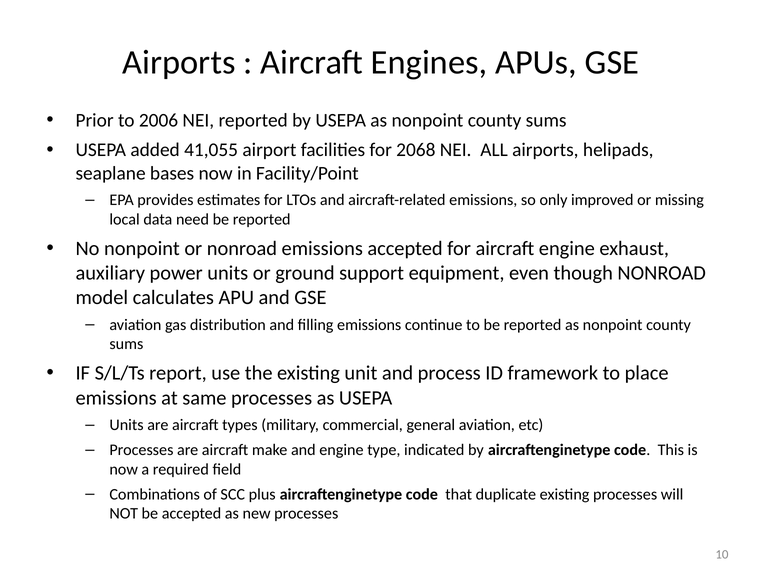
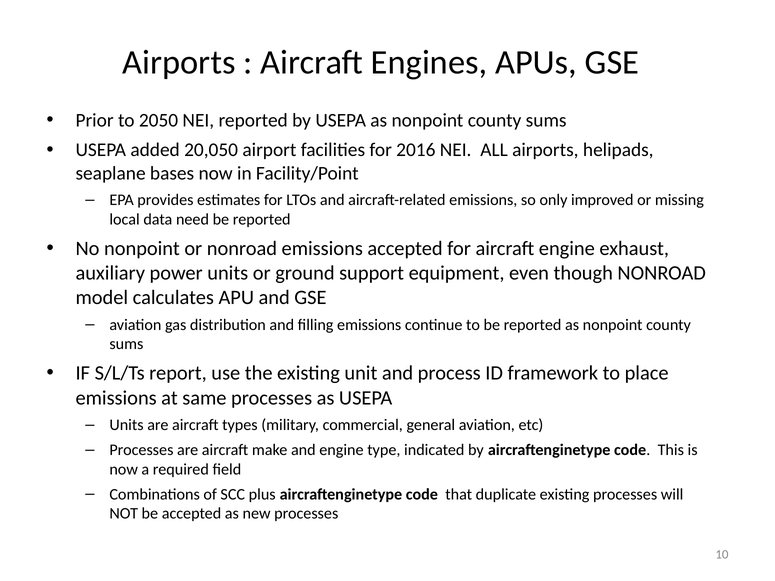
2006: 2006 -> 2050
41,055: 41,055 -> 20,050
2068: 2068 -> 2016
